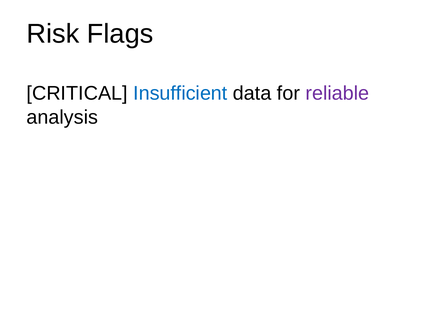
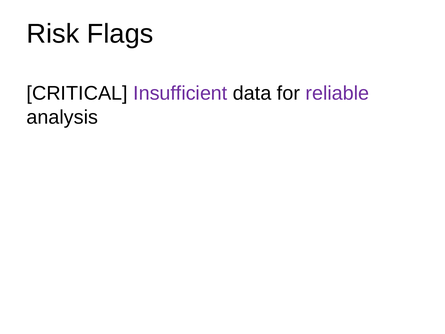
Insufficient colour: blue -> purple
